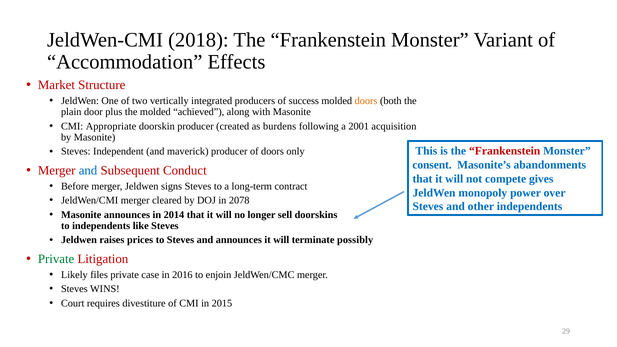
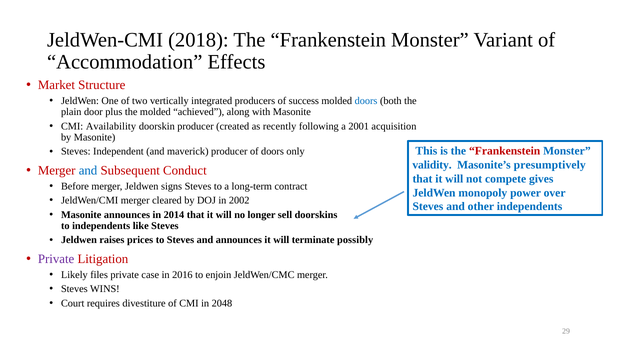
doors at (366, 101) colour: orange -> blue
Appropriate: Appropriate -> Availability
burdens: burdens -> recently
consent: consent -> validity
abandonments: abandonments -> presumptively
2078: 2078 -> 2002
Private at (56, 259) colour: green -> purple
2015: 2015 -> 2048
